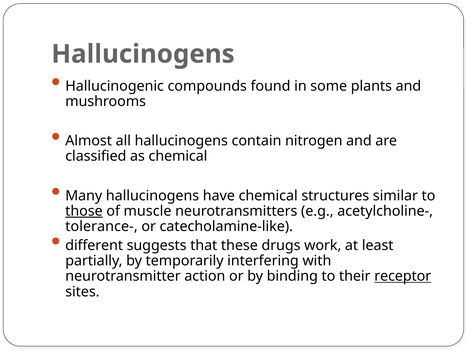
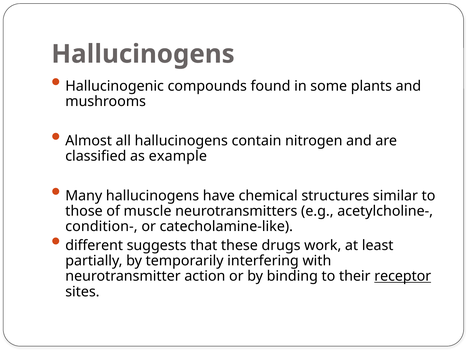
as chemical: chemical -> example
those underline: present -> none
tolerance-: tolerance- -> condition-
